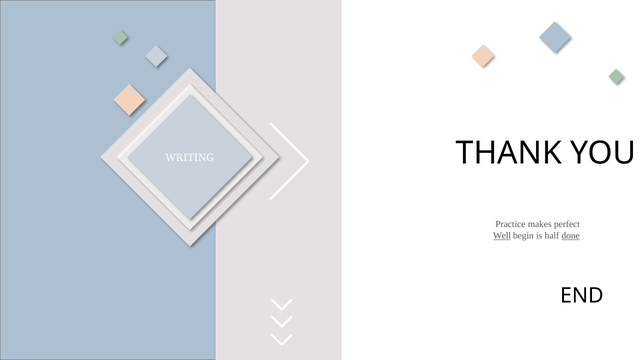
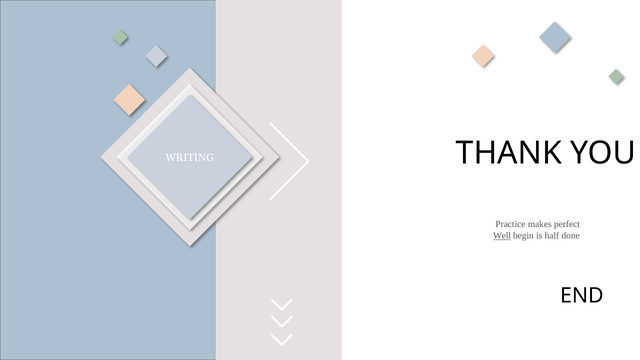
done underline: present -> none
